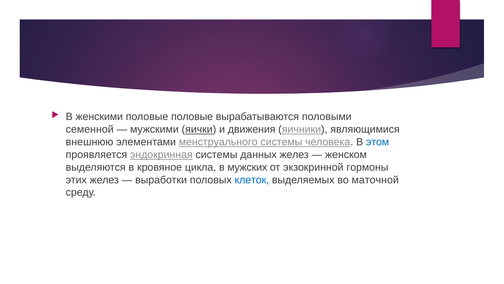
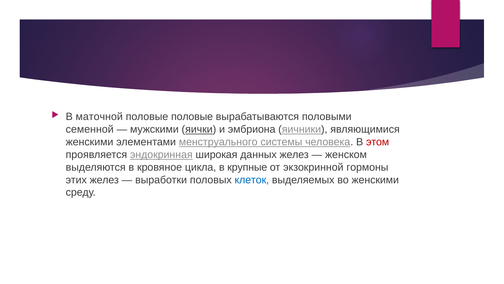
женскими: женскими -> маточной
движения: движения -> эмбриона
внешнюю at (90, 142): внешнюю -> женскими
этом colour: blue -> red
эндокринная системы: системы -> широкая
мужских: мужских -> крупные
во маточной: маточной -> женскими
